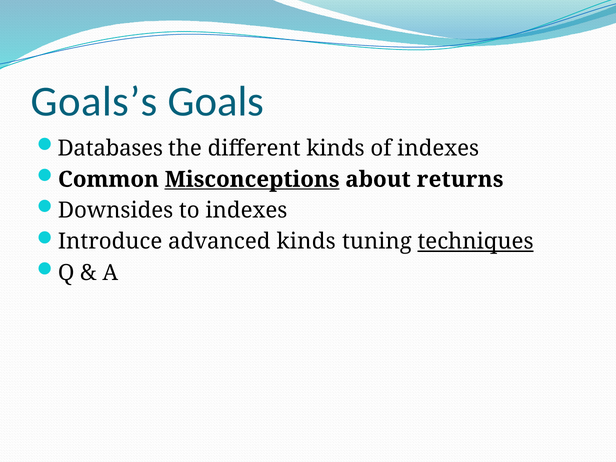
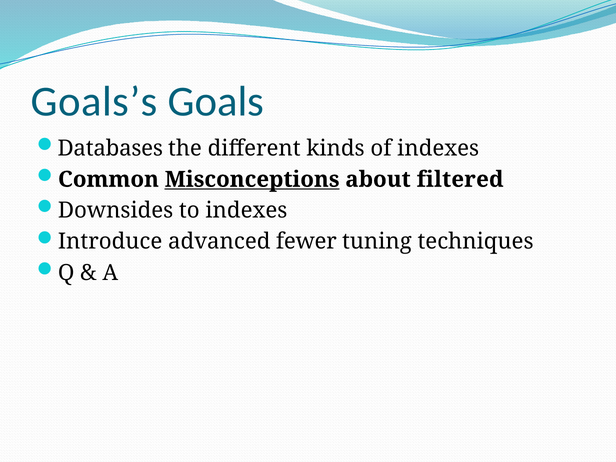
returns: returns -> filtered
advanced kinds: kinds -> fewer
techniques underline: present -> none
